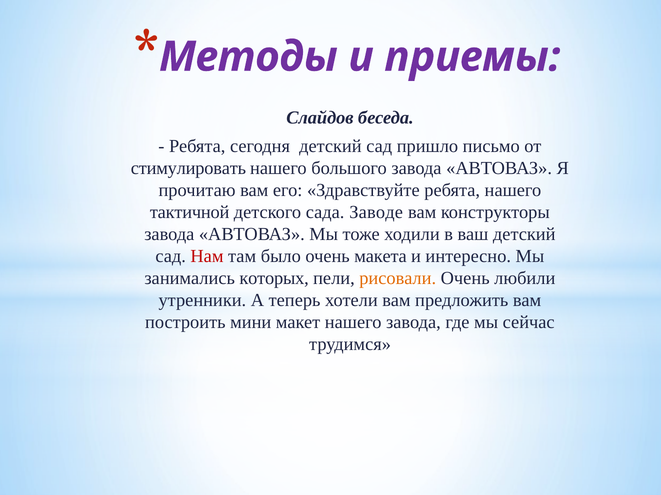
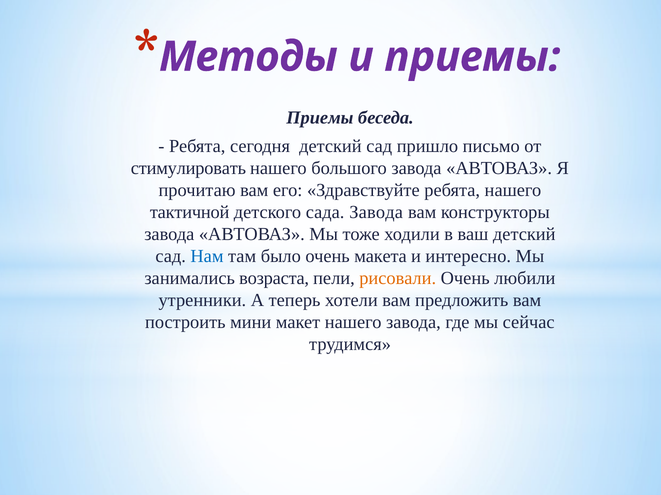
Слайдов at (320, 118): Слайдов -> Приемы
сада Заводе: Заводе -> Завода
Нам colour: red -> blue
которых: которых -> возраста
